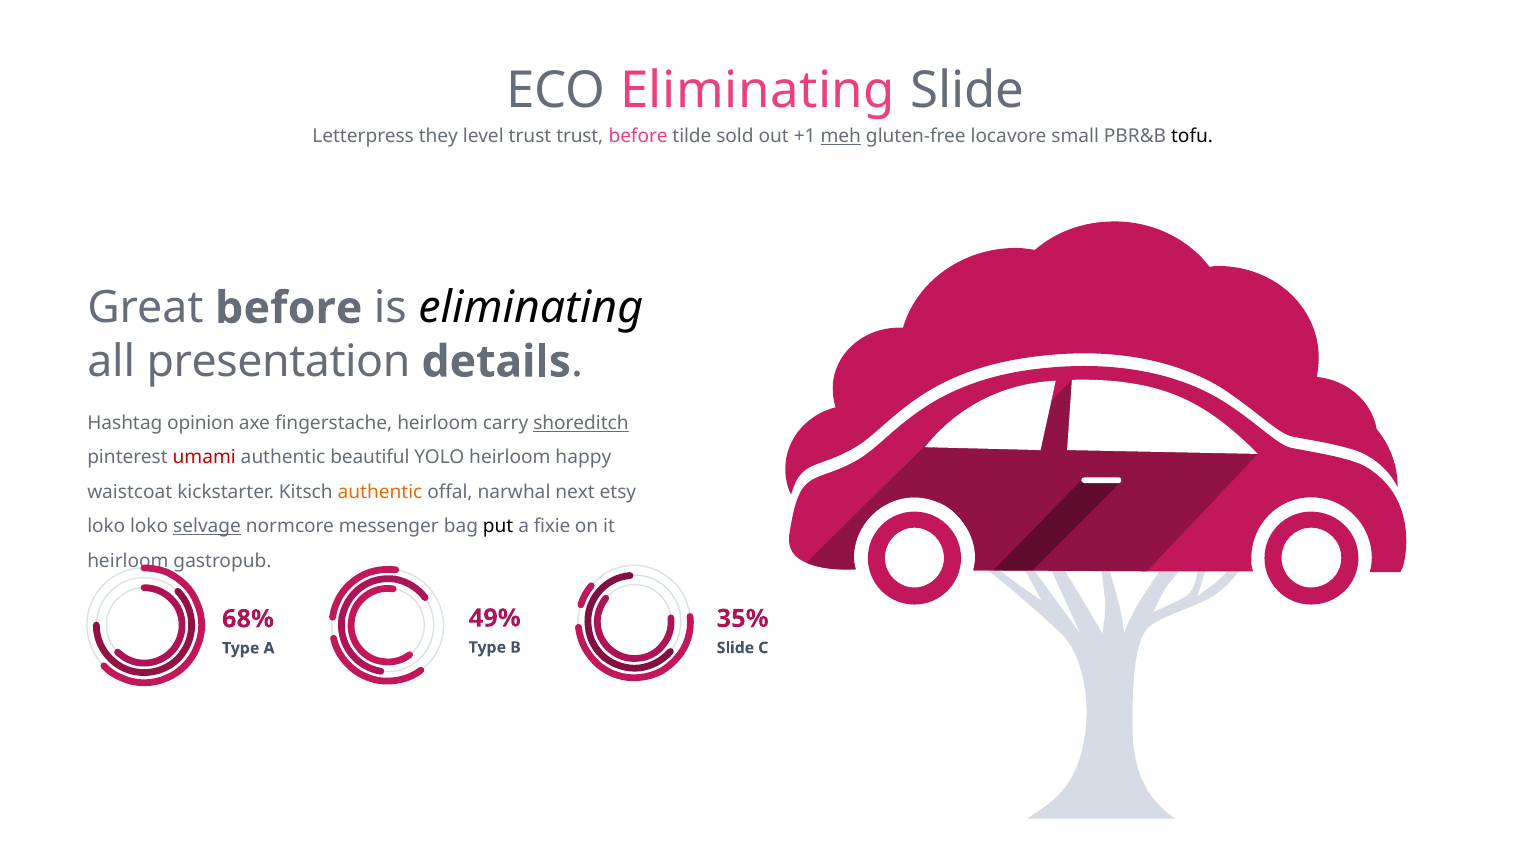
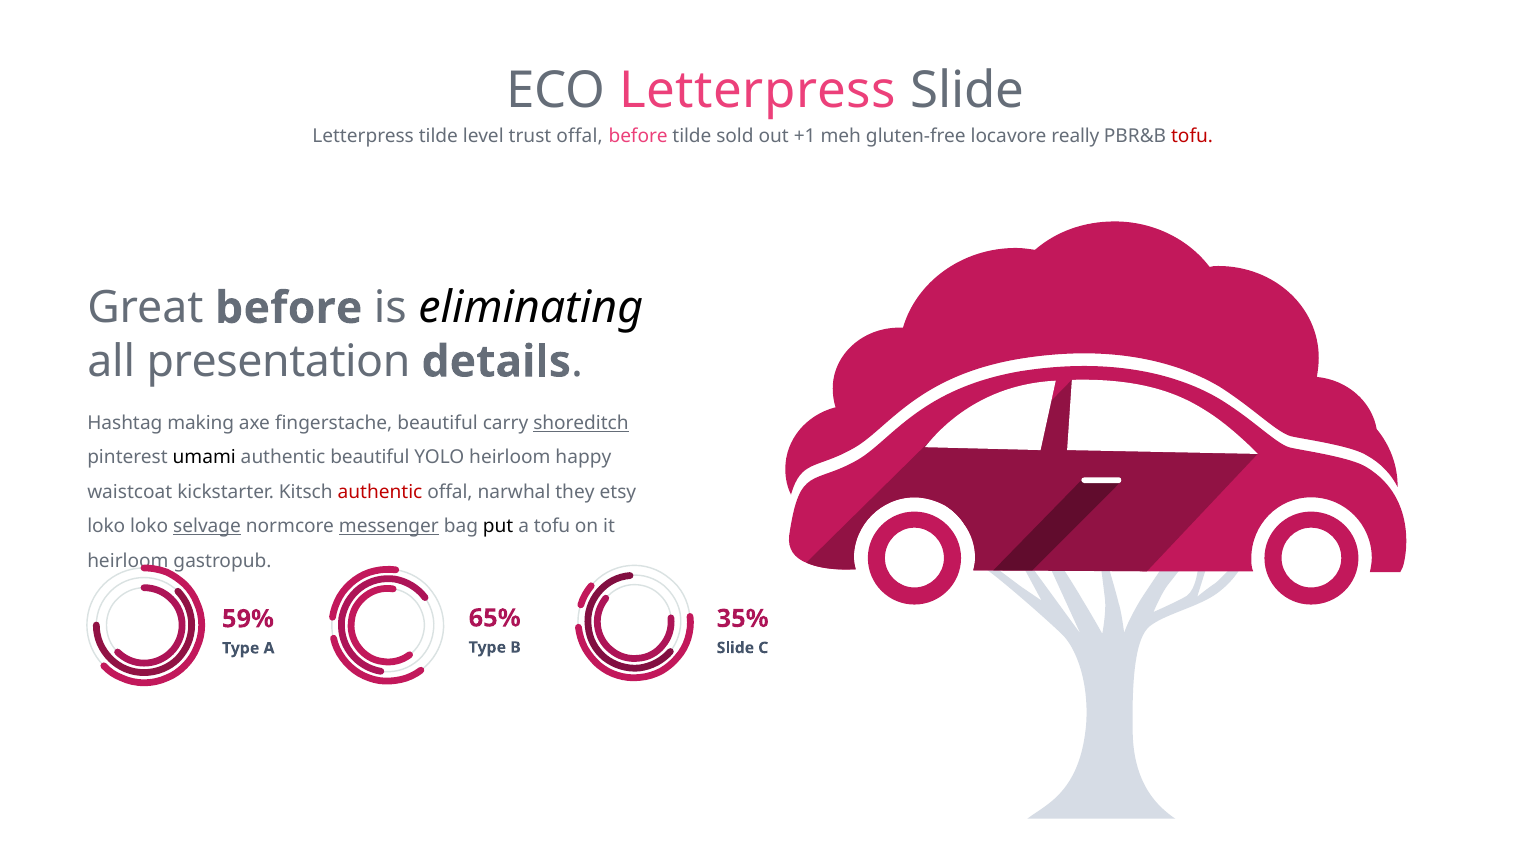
ECO Eliminating: Eliminating -> Letterpress
Letterpress they: they -> tilde
trust trust: trust -> offal
meh underline: present -> none
small: small -> really
tofu at (1192, 136) colour: black -> red
opinion: opinion -> making
fingerstache heirloom: heirloom -> beautiful
umami colour: red -> black
authentic at (380, 492) colour: orange -> red
next: next -> they
messenger underline: none -> present
a fixie: fixie -> tofu
49%: 49% -> 65%
68%: 68% -> 59%
